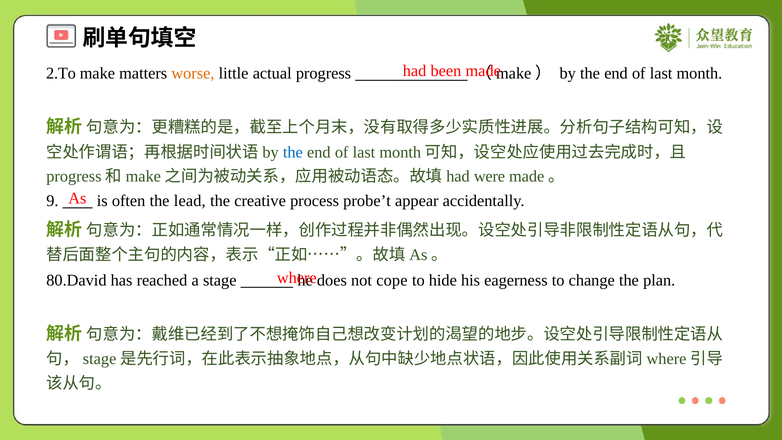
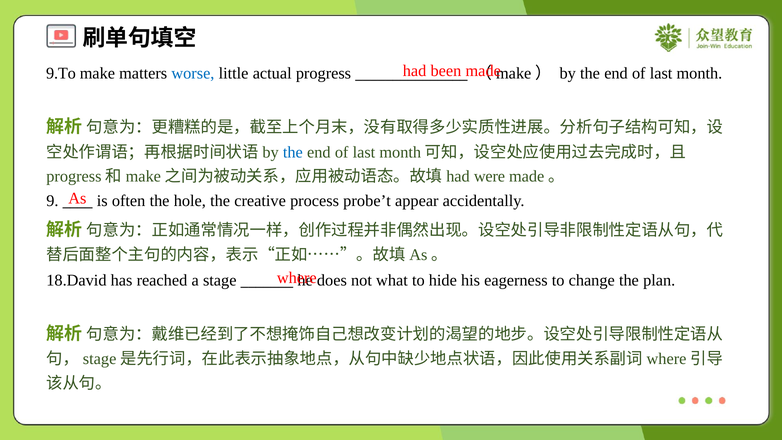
2.To: 2.To -> 9.To
worse colour: orange -> blue
lead: lead -> hole
80.David: 80.David -> 18.David
cope: cope -> what
